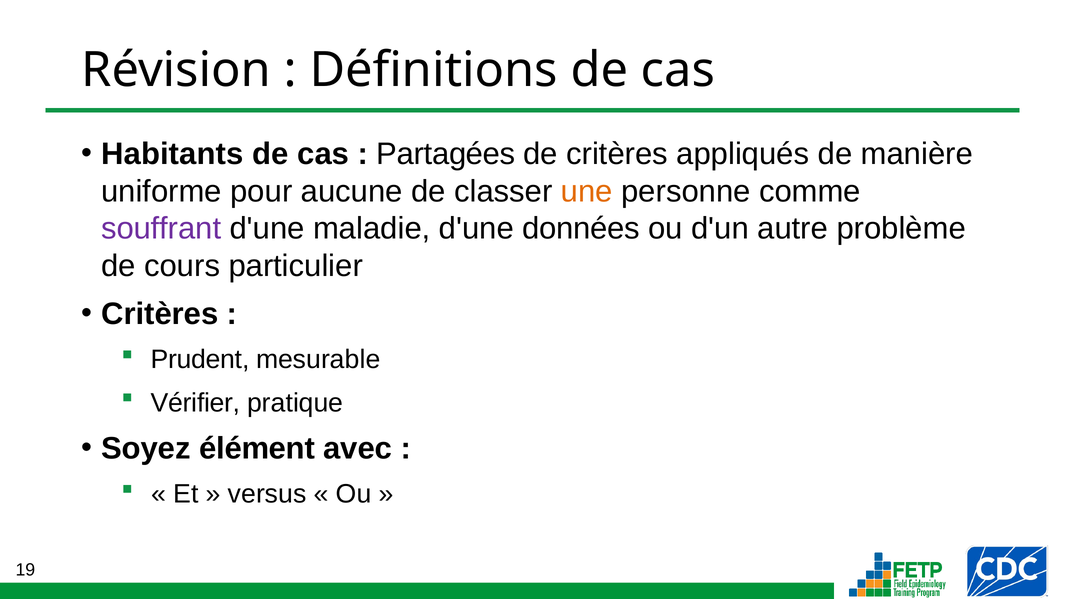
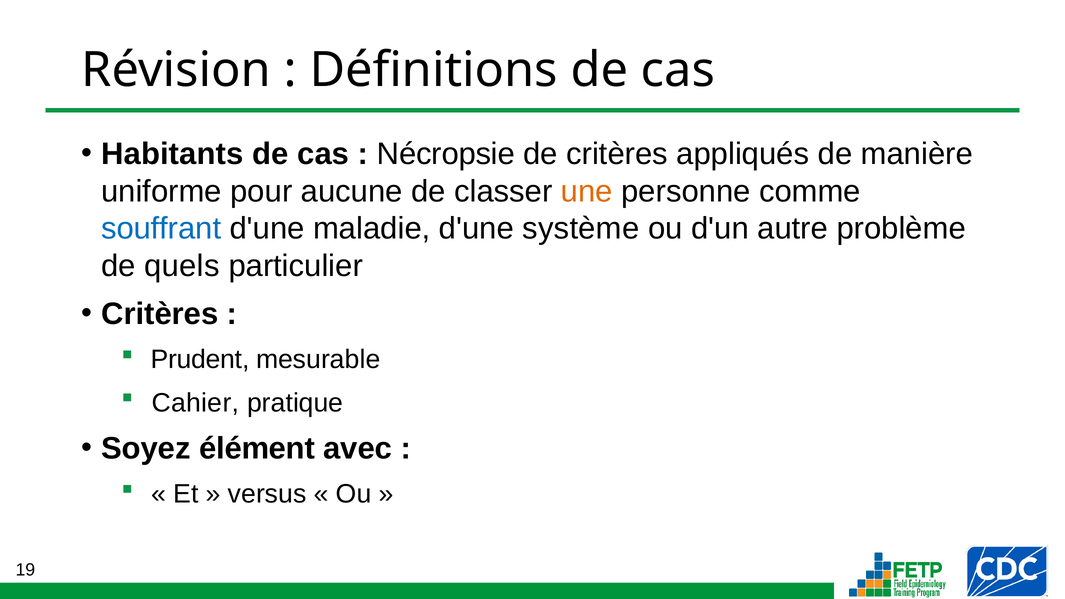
Partagées: Partagées -> Nécropsie
souffrant colour: purple -> blue
données: données -> système
cours: cours -> quels
Vérifier: Vérifier -> Cahier
